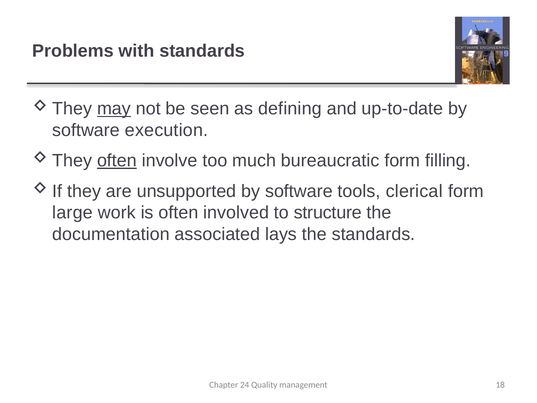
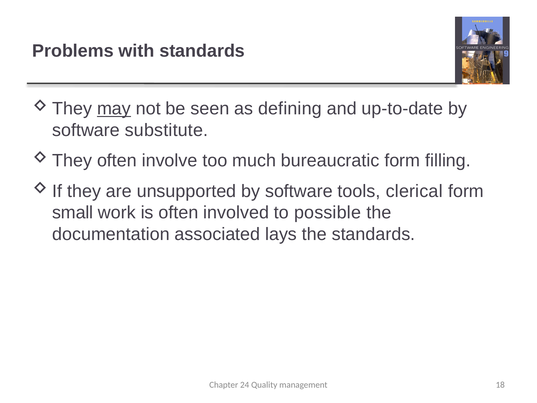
execution: execution -> substitute
often at (117, 161) underline: present -> none
large: large -> small
structure: structure -> possible
